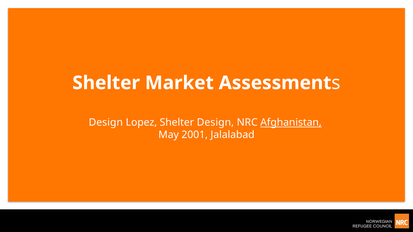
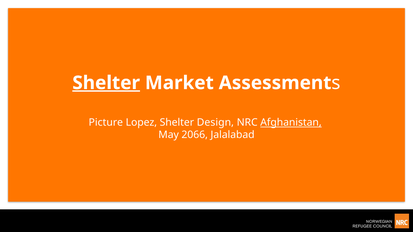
Shelter at (106, 83) underline: none -> present
Design at (106, 123): Design -> Picture
2001: 2001 -> 2066
